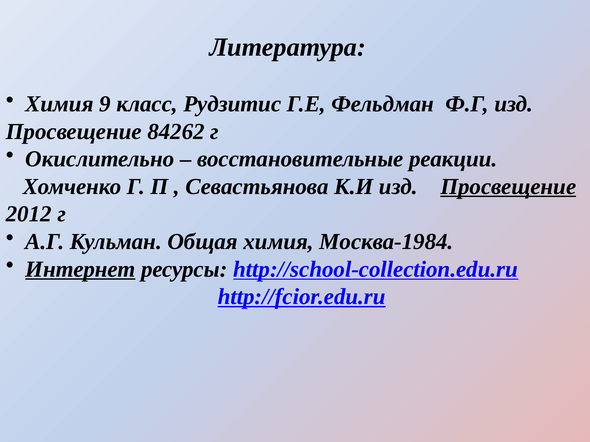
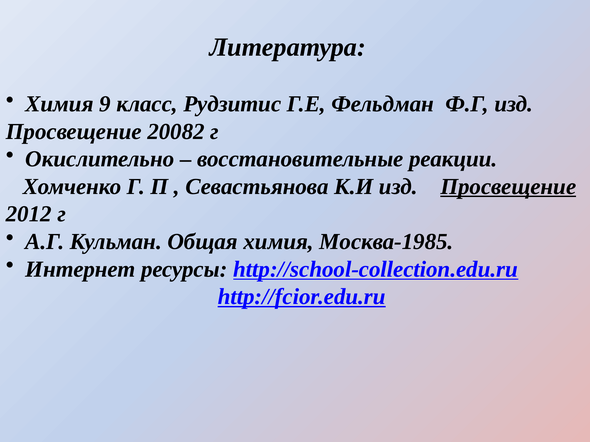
84262: 84262 -> 20082
Москва-1984: Москва-1984 -> Москва-1985
Интернет underline: present -> none
